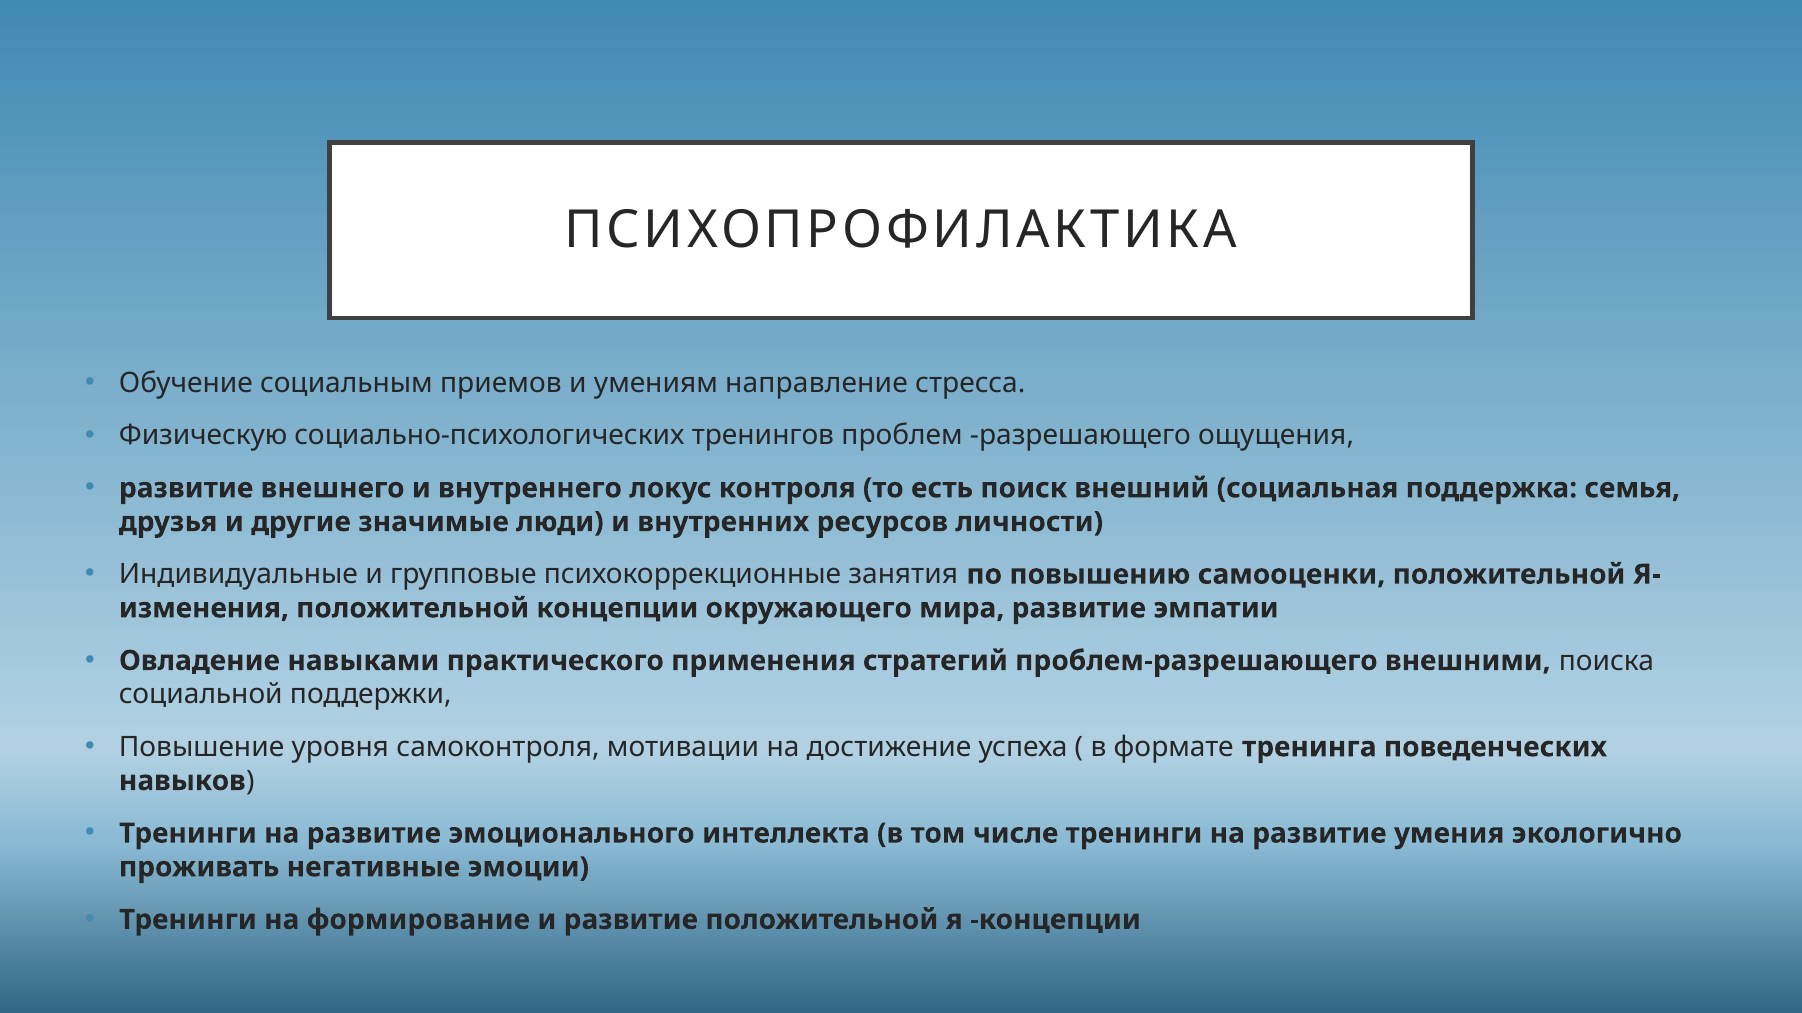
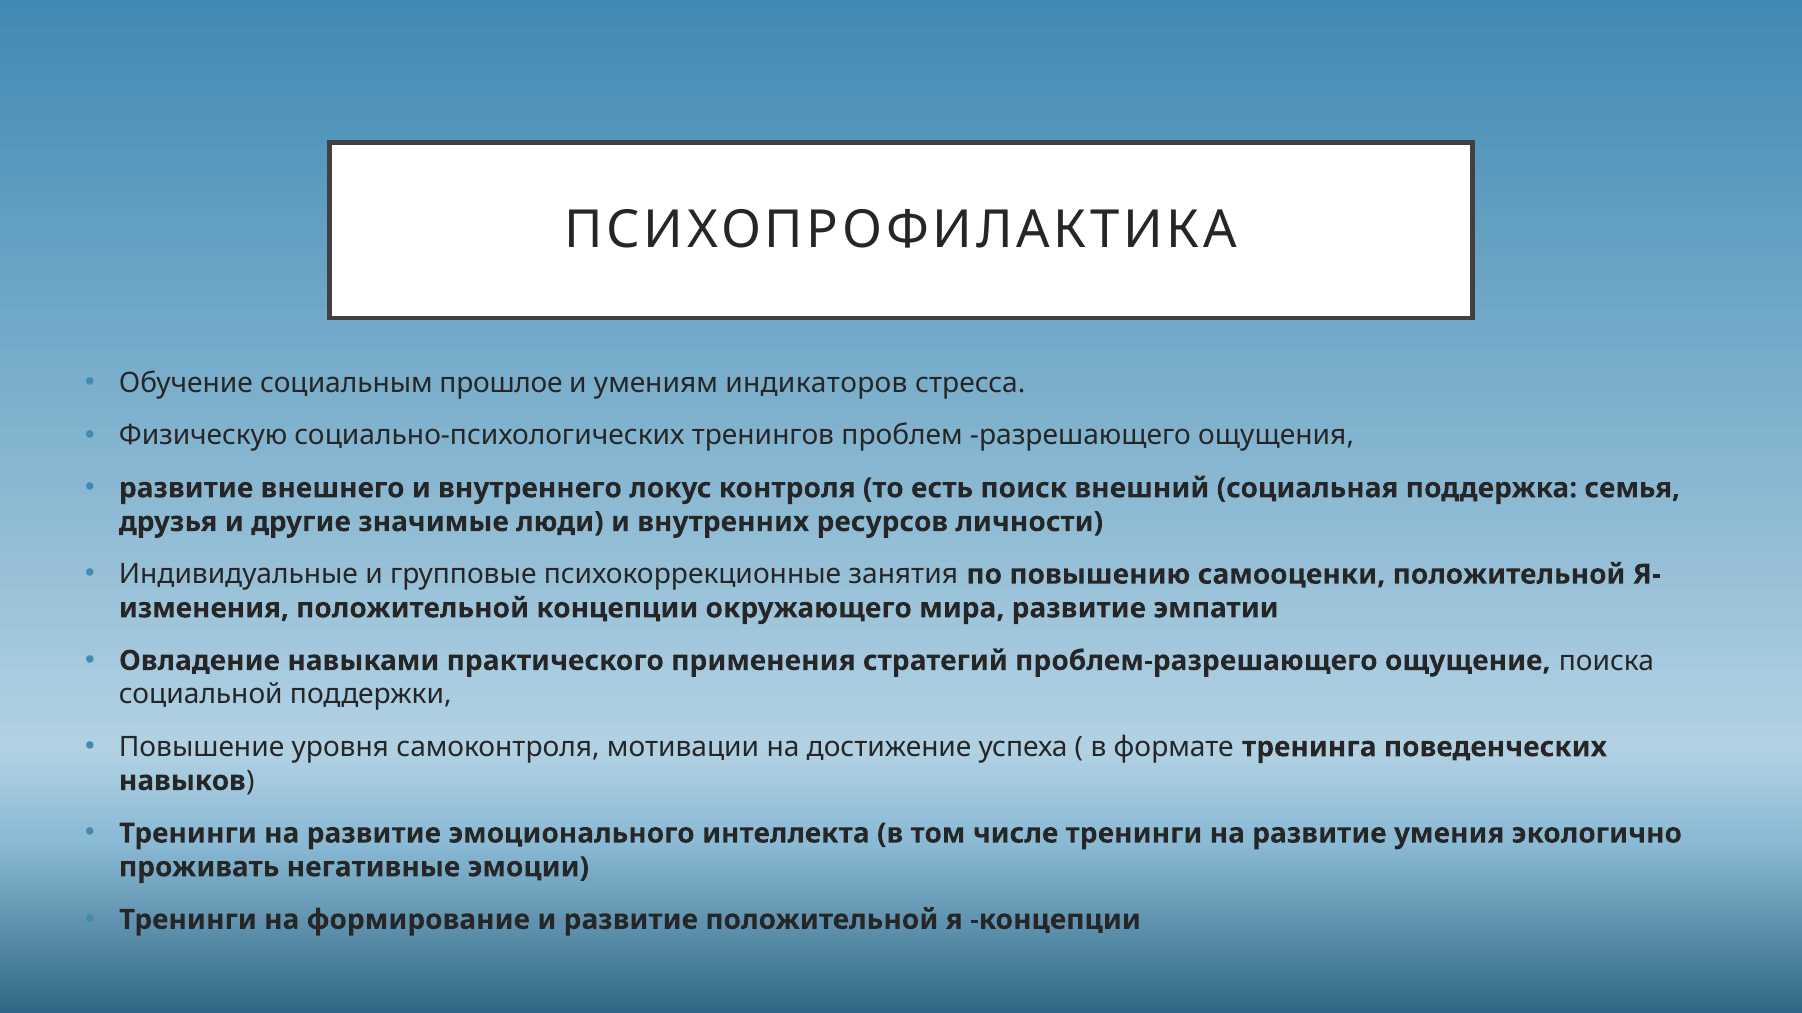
приемов: приемов -> прошлое
направление: направление -> индикаторов
внешними: внешними -> ощущение
